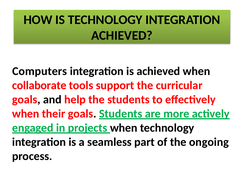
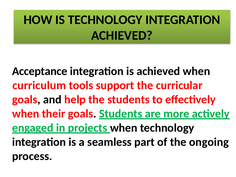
Computers: Computers -> Acceptance
collaborate: collaborate -> curriculum
